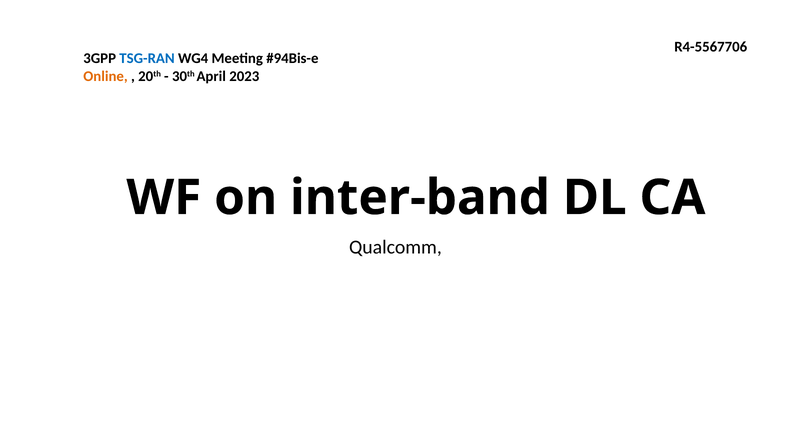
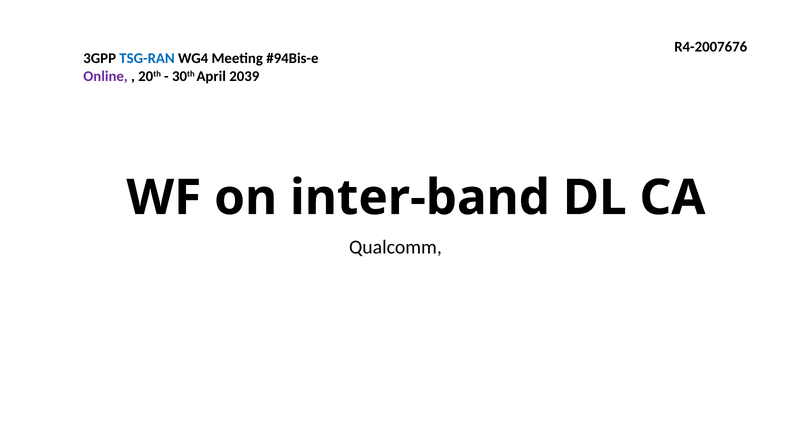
R4-5567706: R4-5567706 -> R4-2007676
Online colour: orange -> purple
2023: 2023 -> 2039
